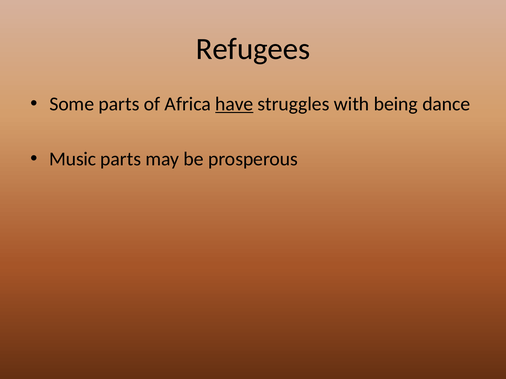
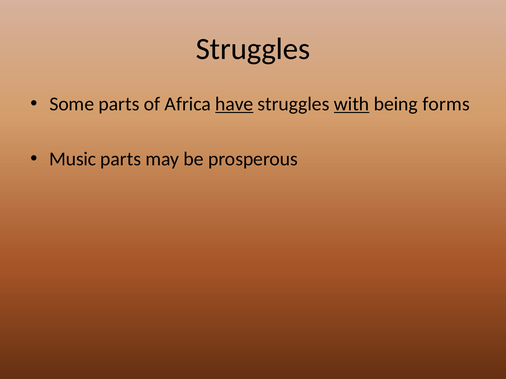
Refugees at (253, 49): Refugees -> Struggles
with underline: none -> present
dance: dance -> forms
